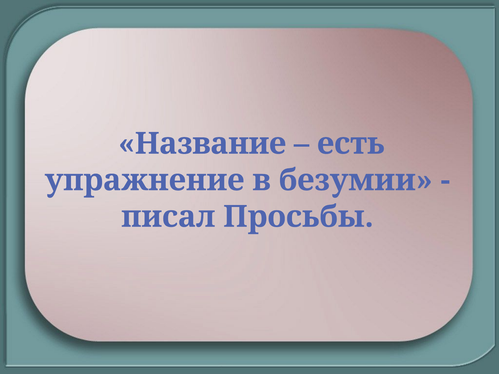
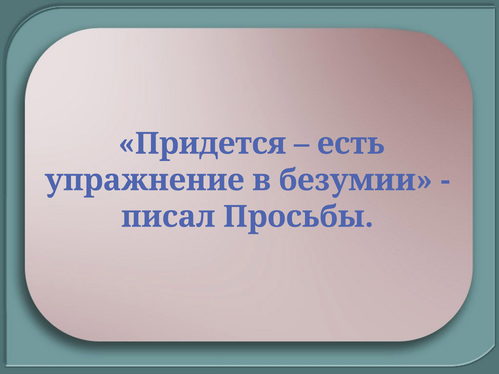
Название: Название -> Придется
